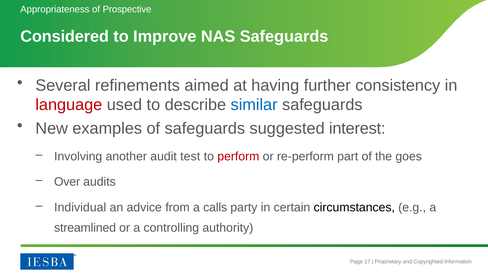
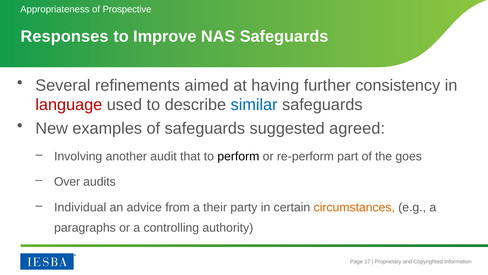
Considered: Considered -> Responses
interest: interest -> agreed
test: test -> that
perform colour: red -> black
calls: calls -> their
circumstances colour: black -> orange
streamlined: streamlined -> paragraphs
